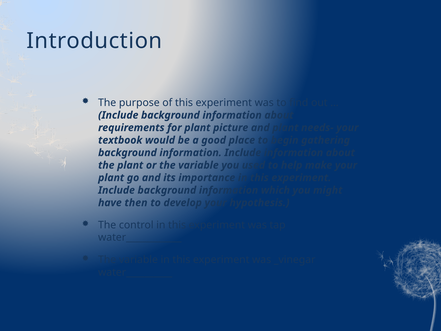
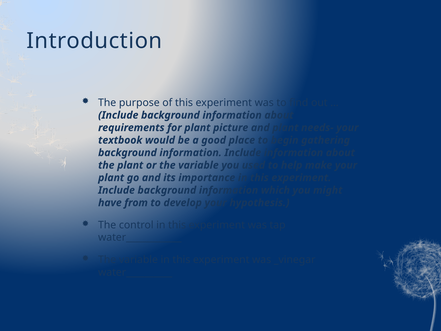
then: then -> from
